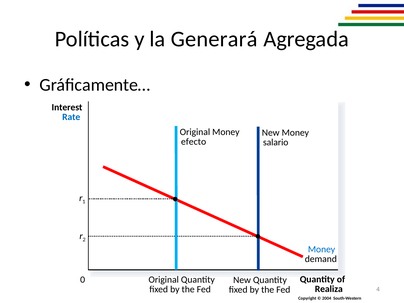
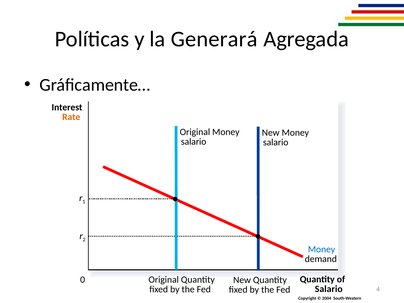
Rate colour: blue -> orange
efecto at (194, 142): efecto -> salario
Realiza at (329, 289): Realiza -> Salario
